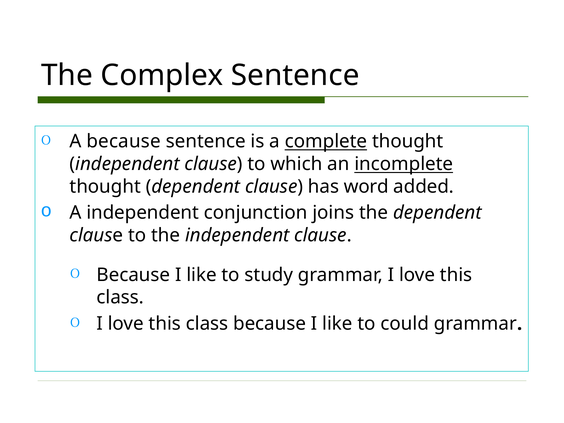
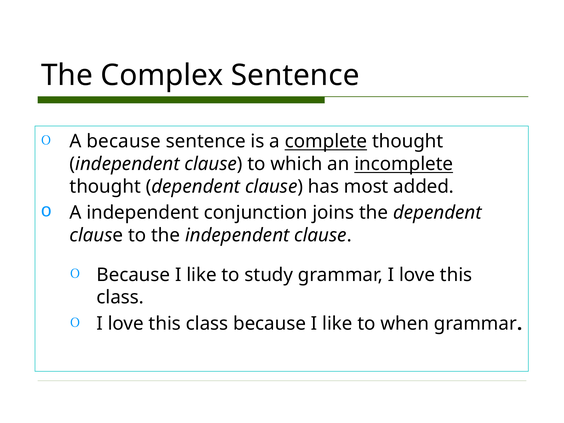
word: word -> most
could: could -> when
